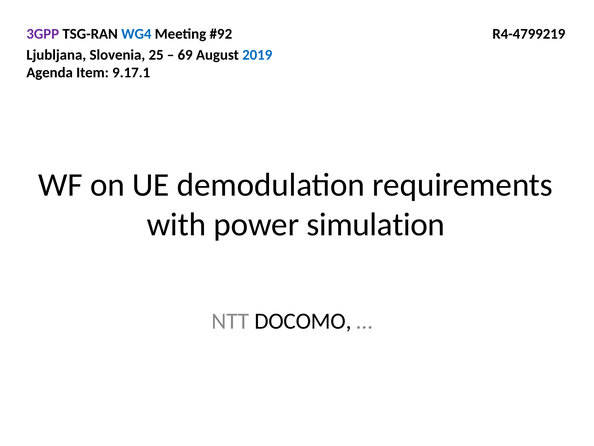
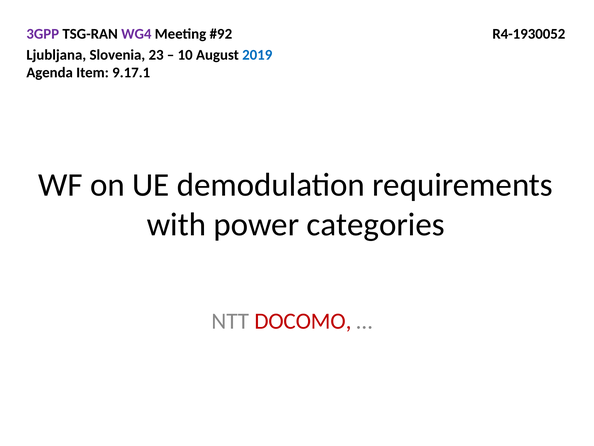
WG4 colour: blue -> purple
R4-4799219: R4-4799219 -> R4-1930052
25: 25 -> 23
69: 69 -> 10
simulation: simulation -> categories
DOCOMO colour: black -> red
